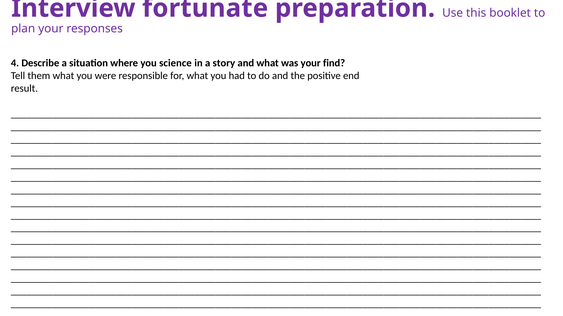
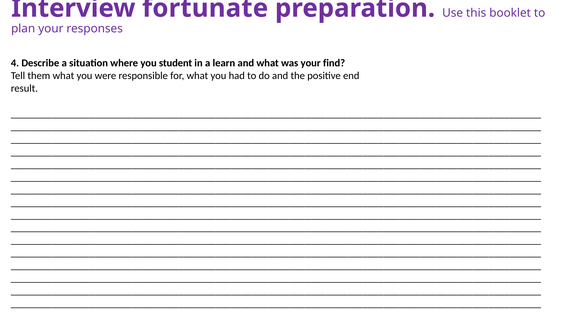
science: science -> student
story: story -> learn
